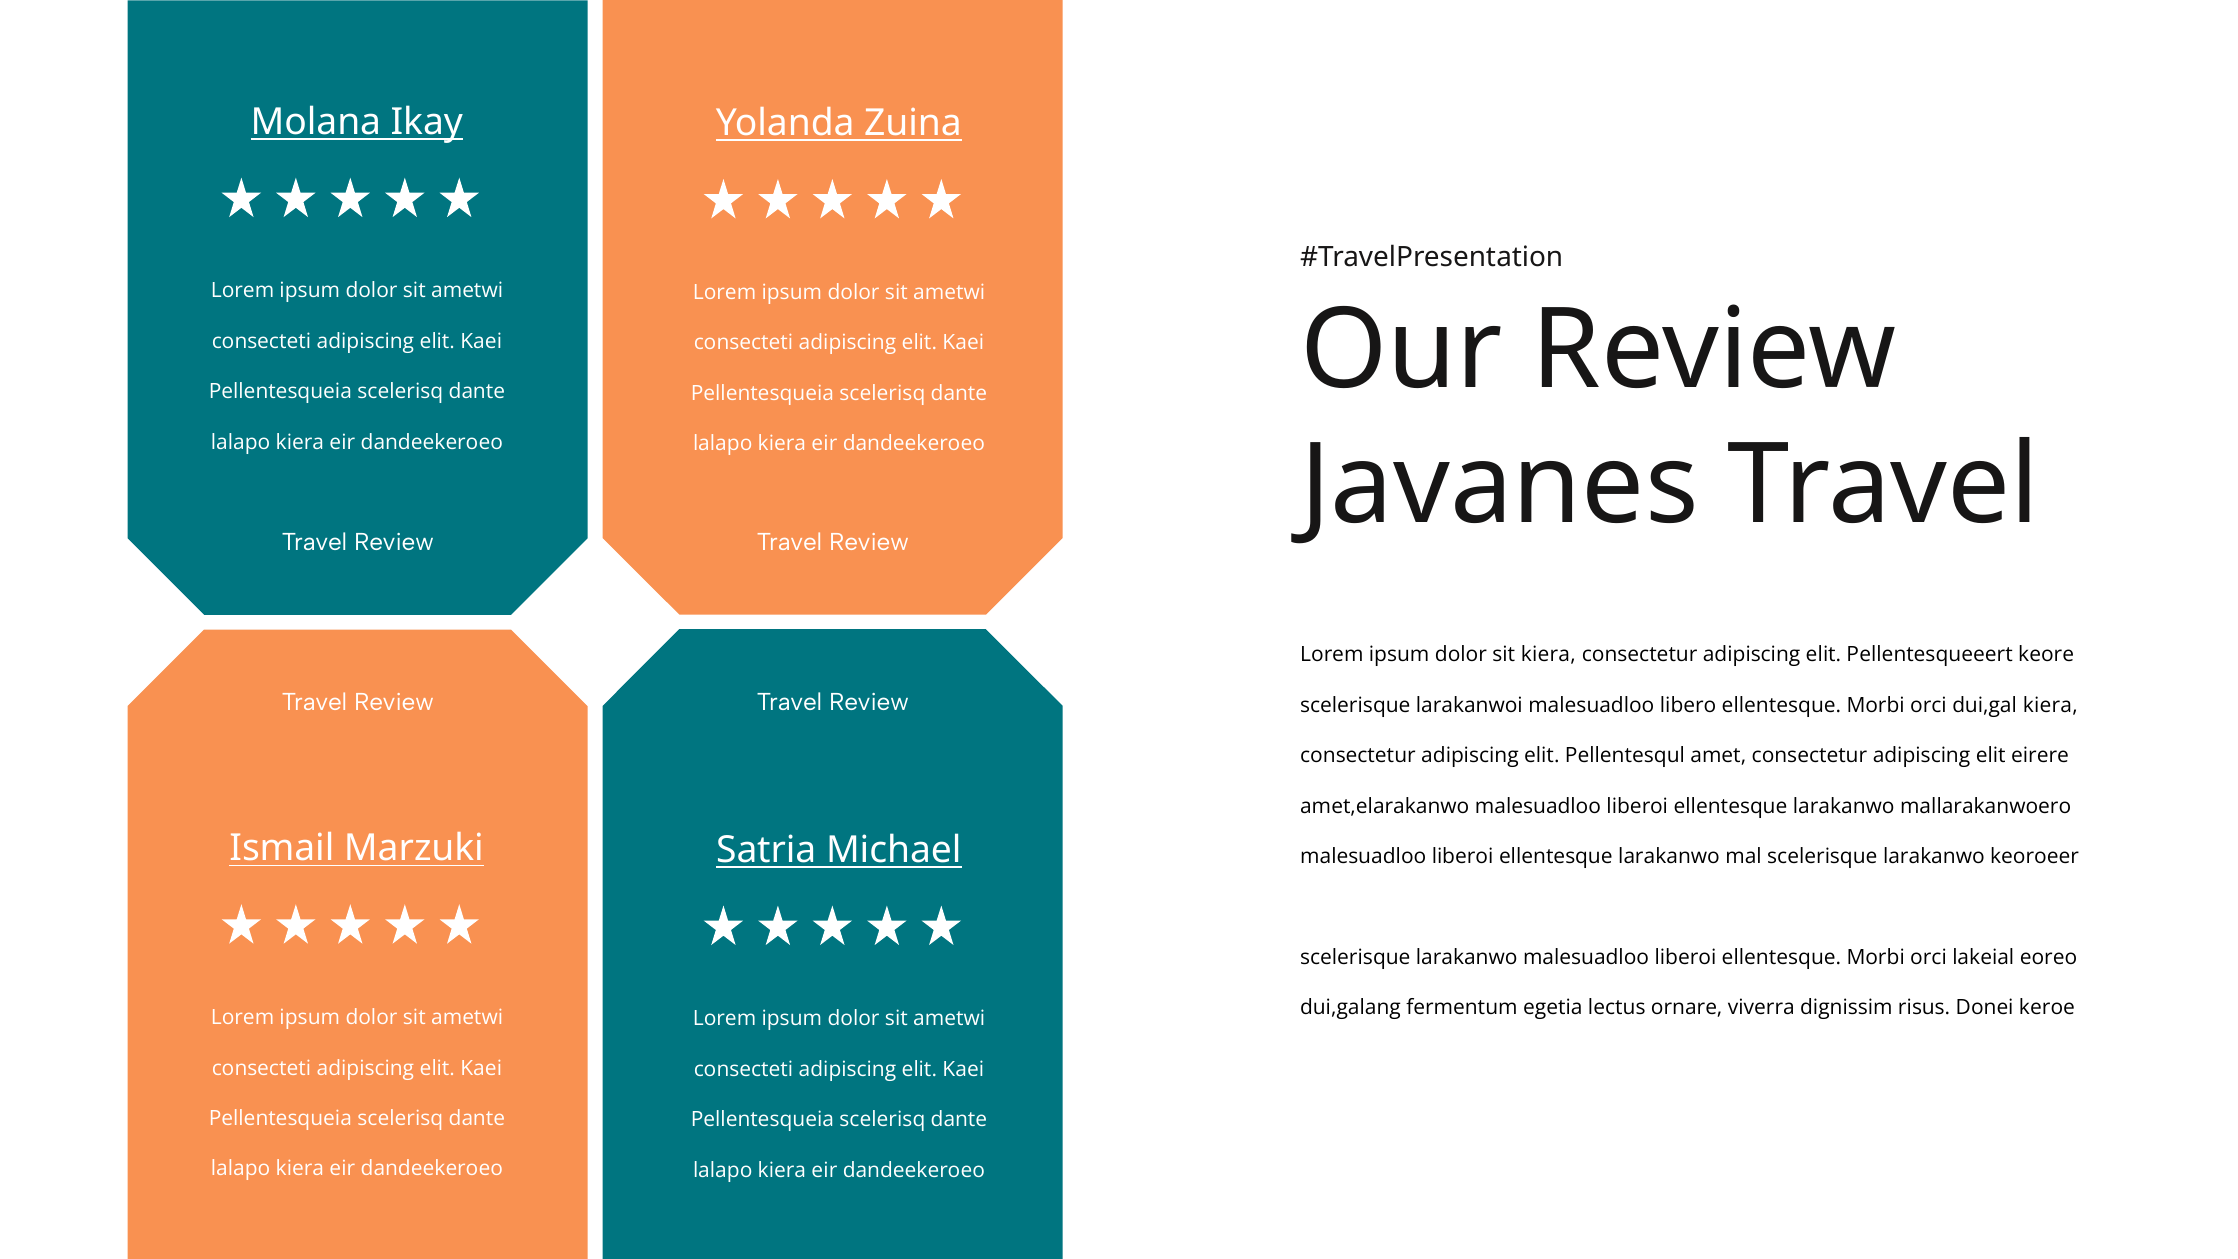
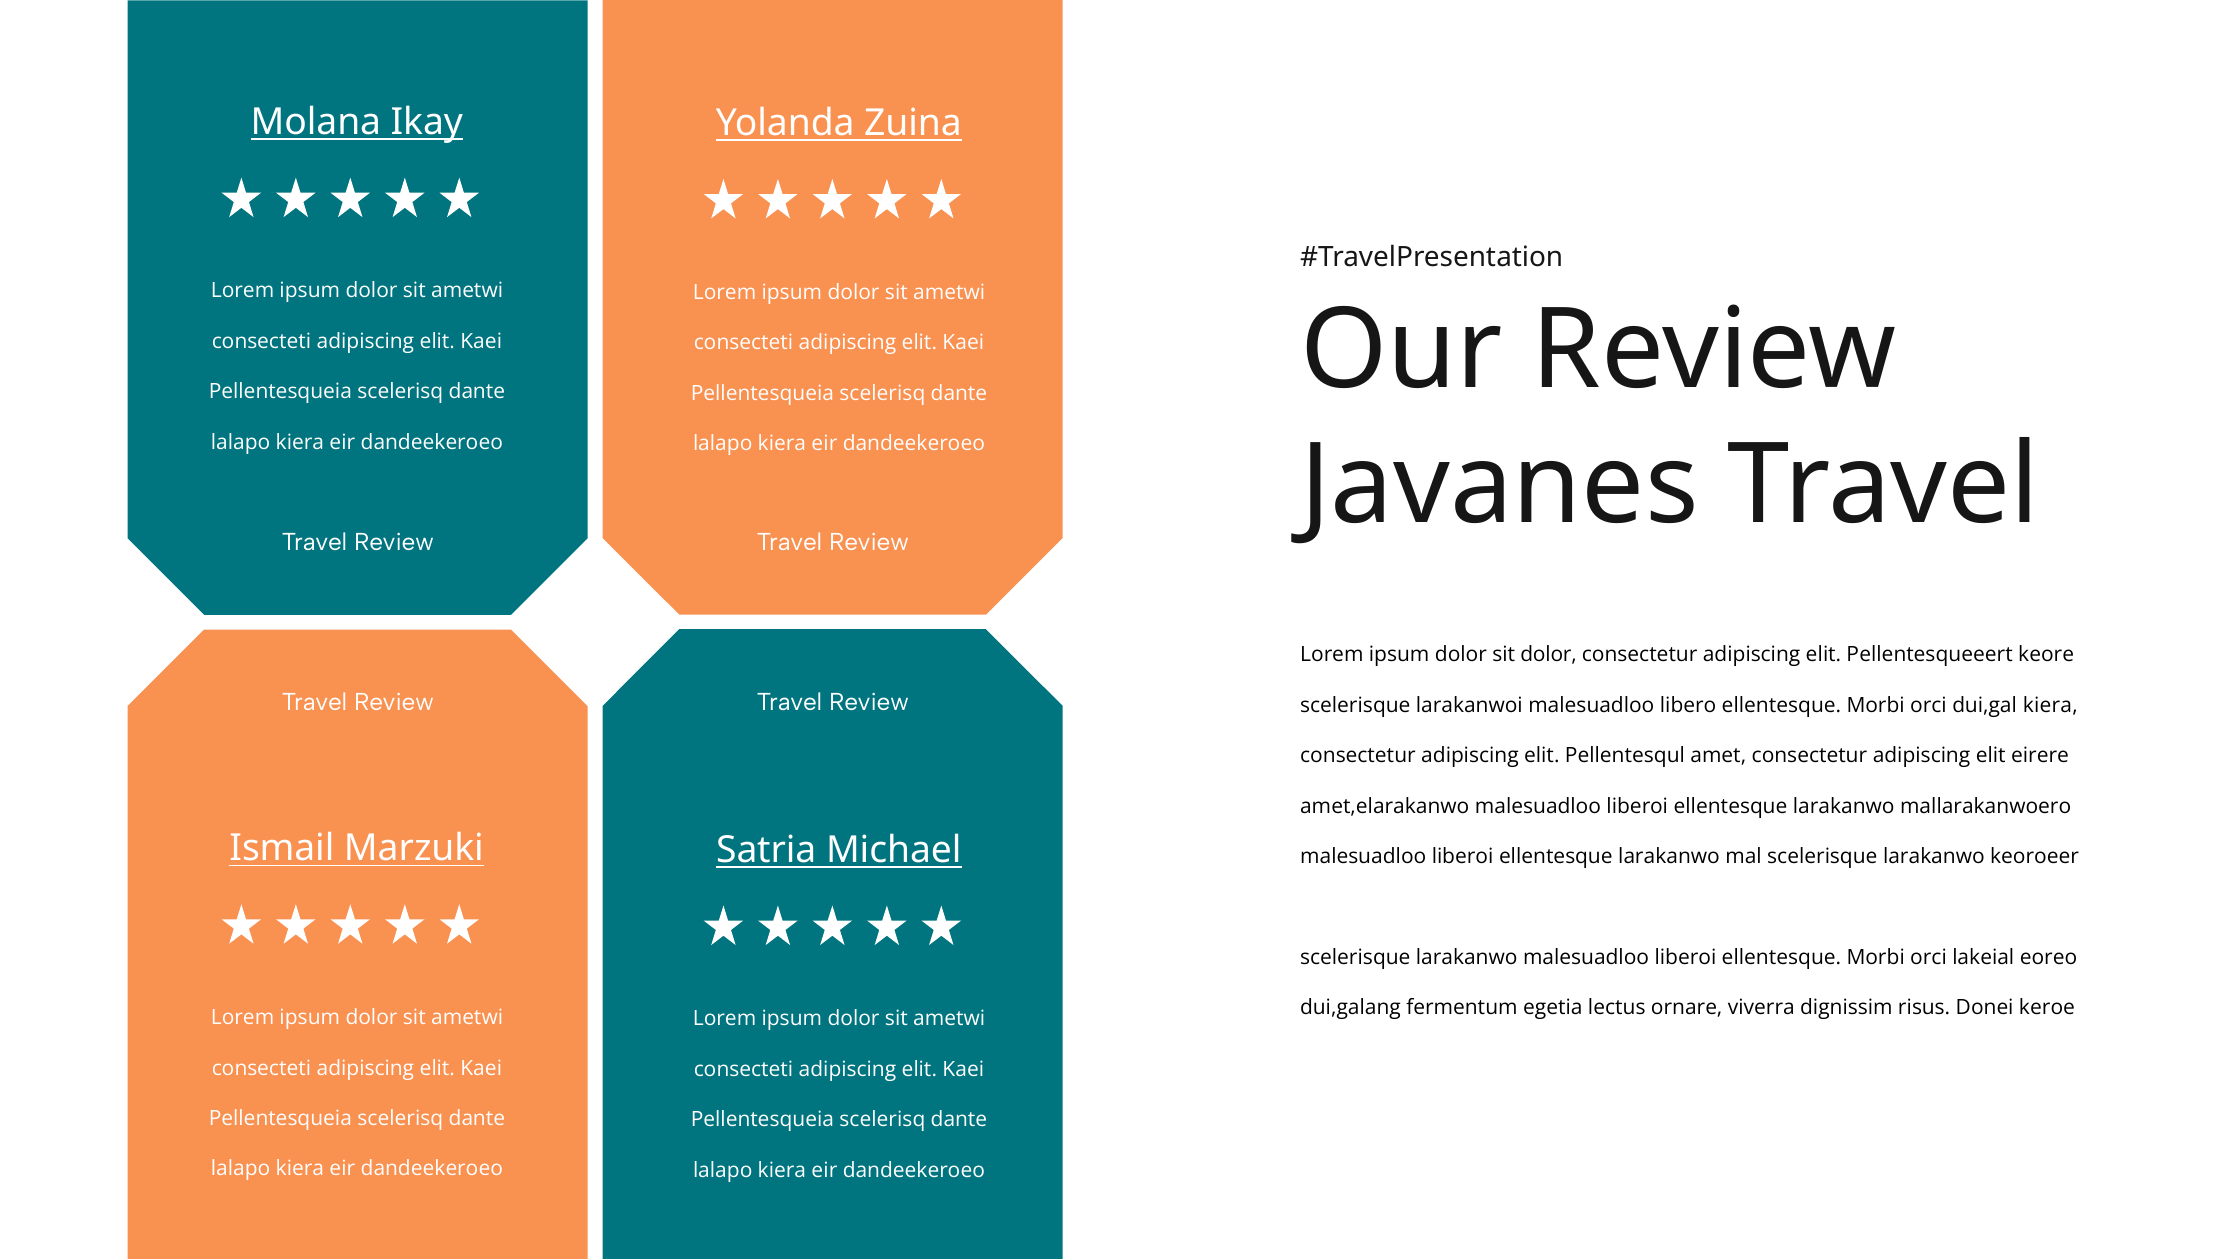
sit kiera: kiera -> dolor
